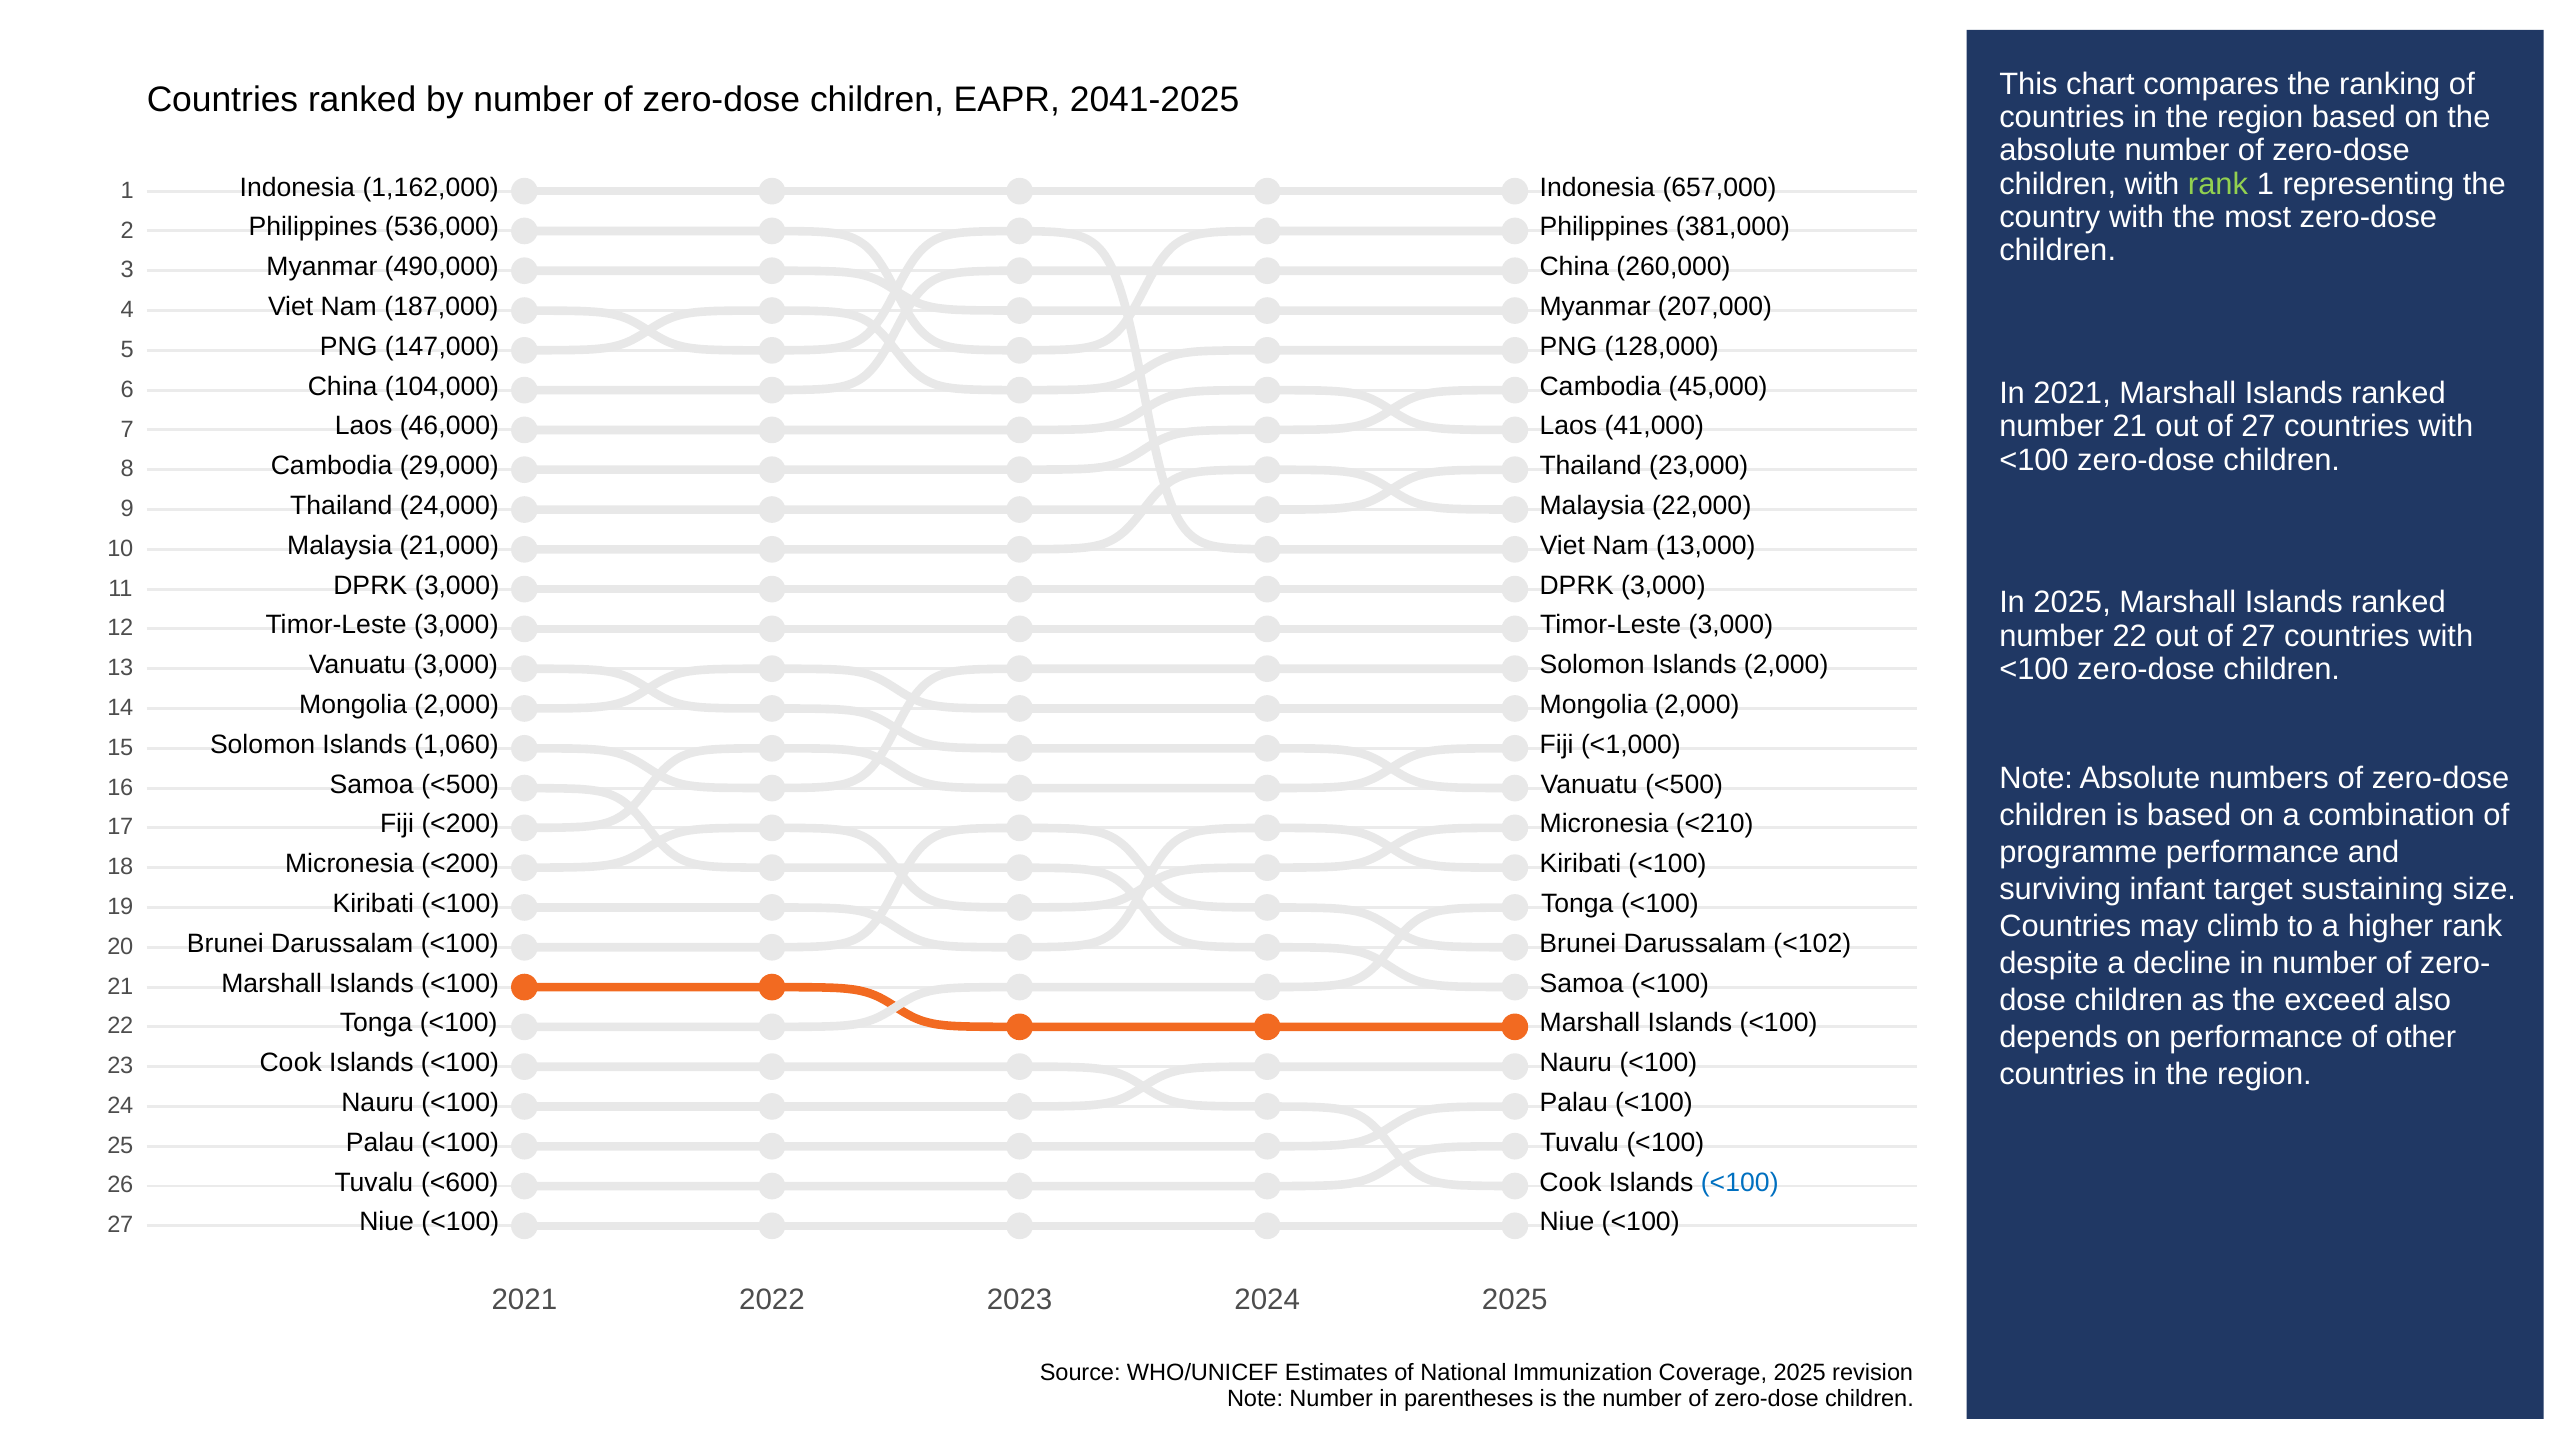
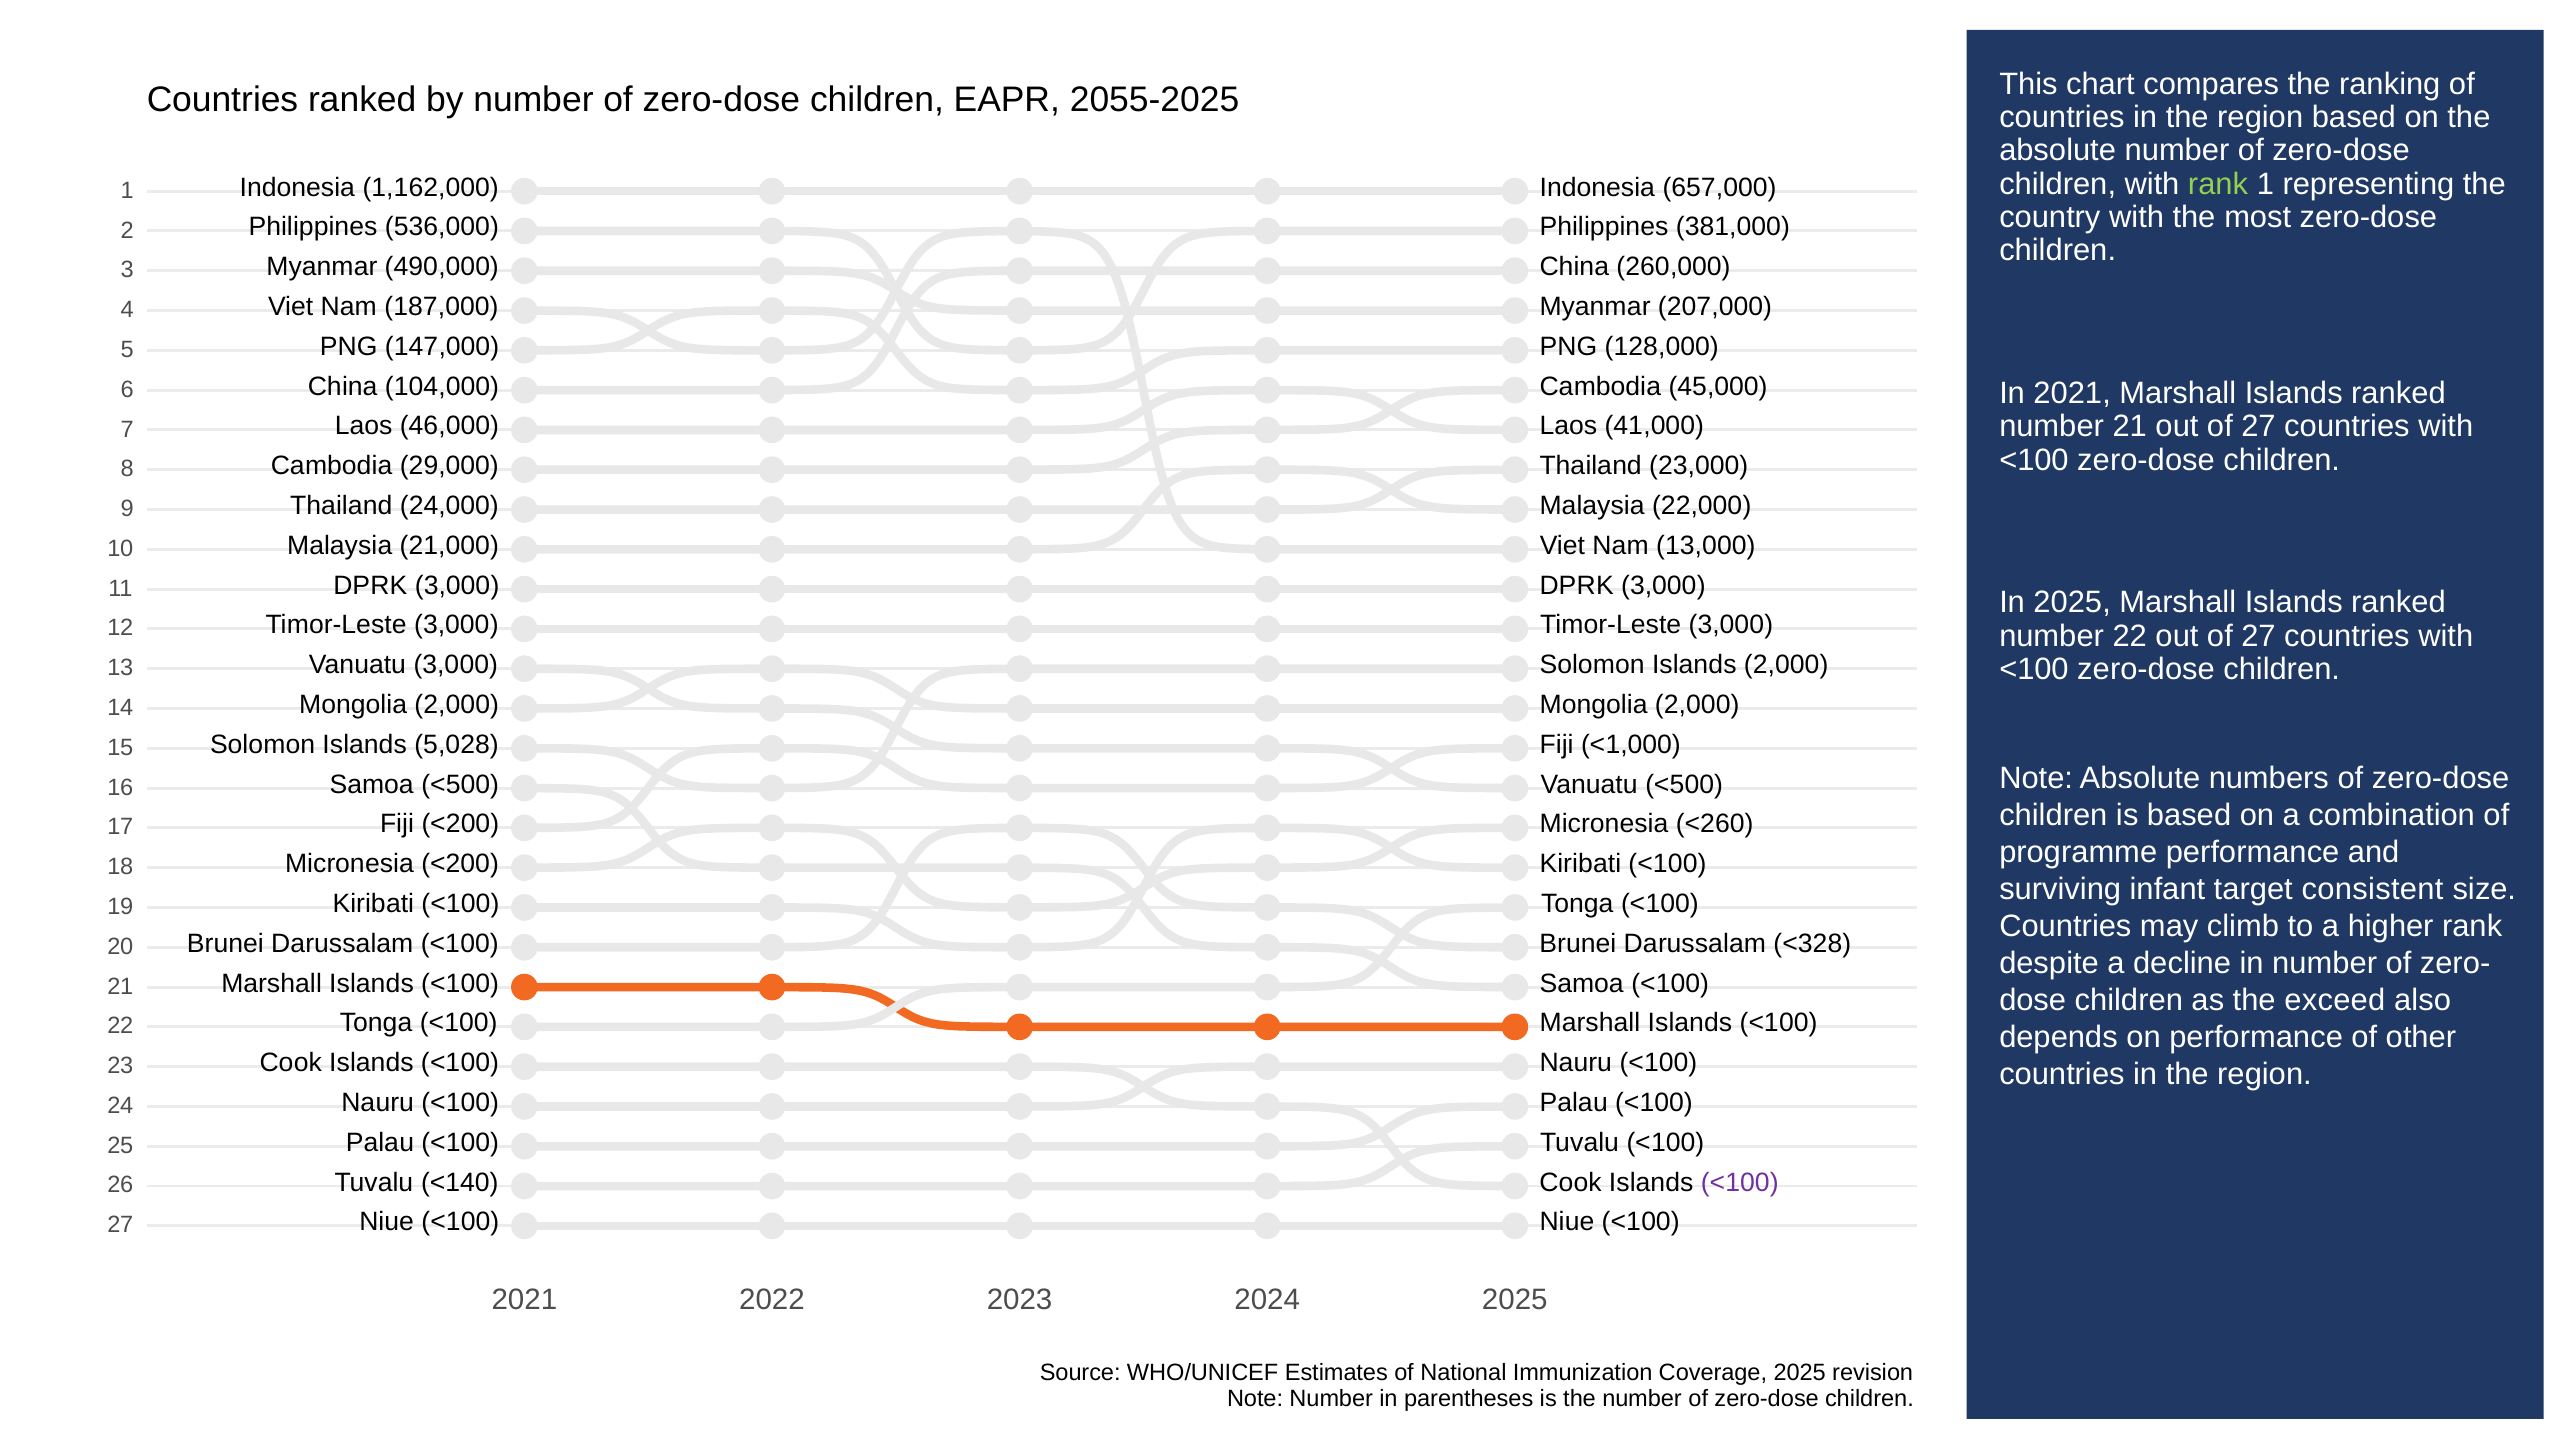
2041-2025: 2041-2025 -> 2055-2025
1,060: 1,060 -> 5,028
<210: <210 -> <260
sustaining: sustaining -> consistent
<102: <102 -> <328
<600: <600 -> <140
<100 at (1740, 1182) colour: blue -> purple
